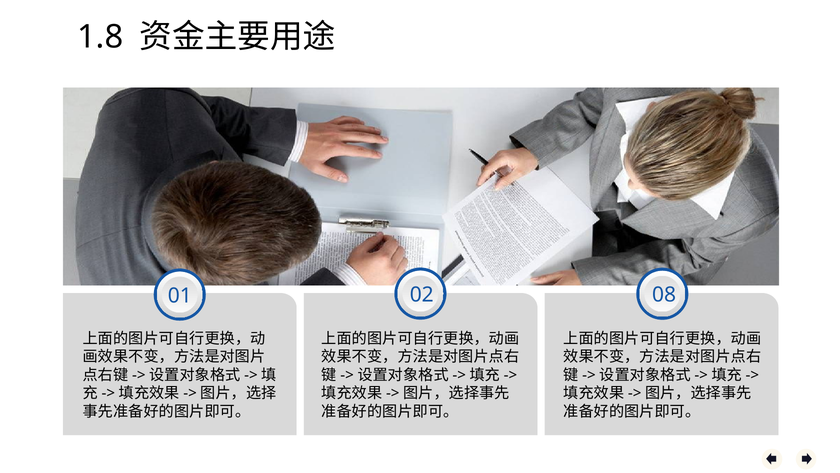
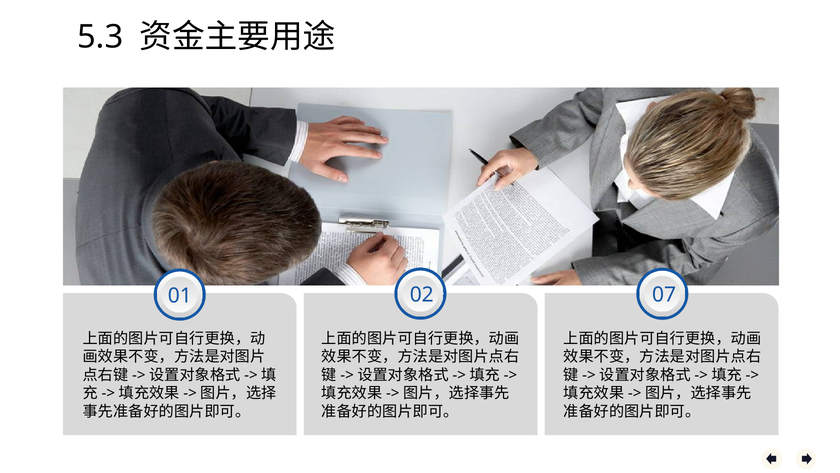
1.8: 1.8 -> 5.3
08: 08 -> 07
